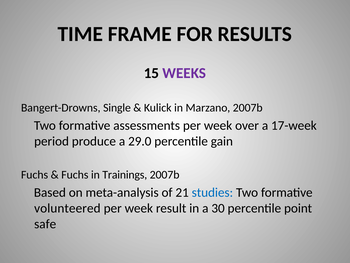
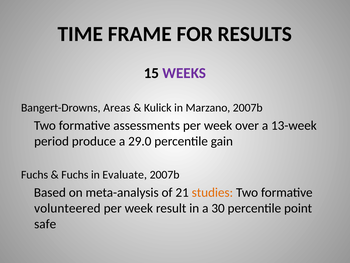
Single: Single -> Areas
17-week: 17-week -> 13-week
Trainings: Trainings -> Evaluate
studies colour: blue -> orange
